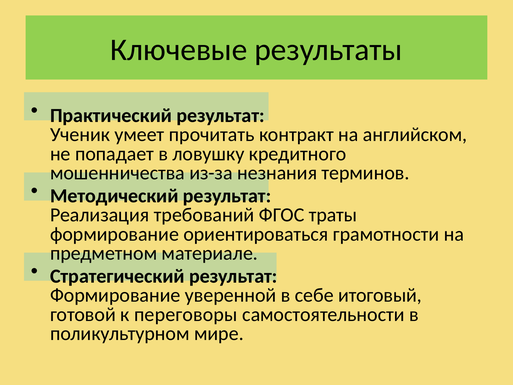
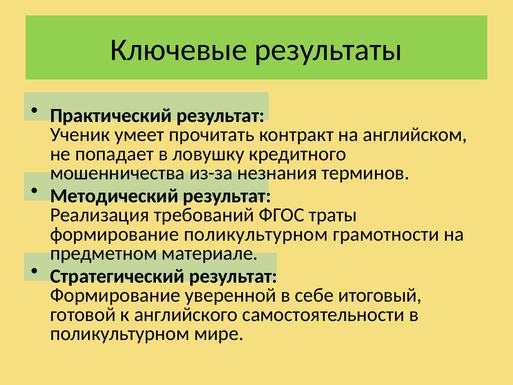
формирование ориентироваться: ориентироваться -> поликультурном
переговоры: переговоры -> английского
